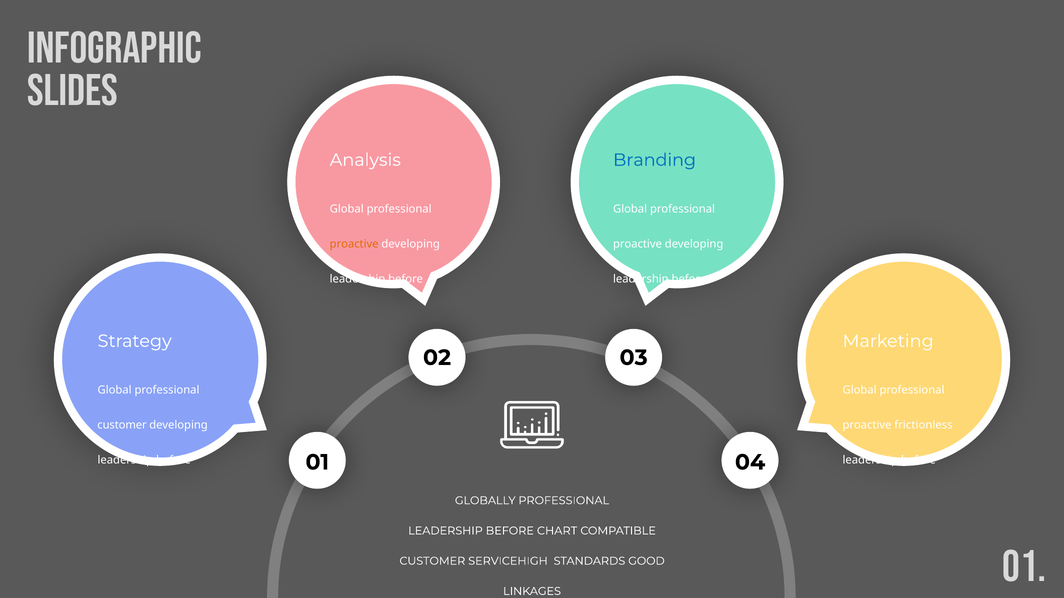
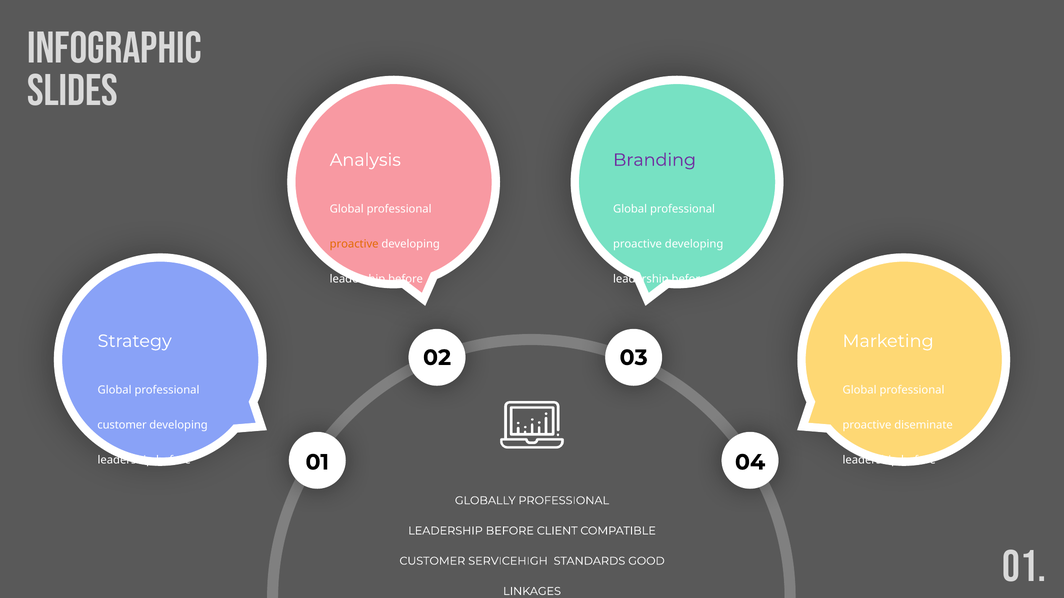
Branding colour: blue -> purple
frictionless: frictionless -> diseminate
CHART: CHART -> CLIENT
